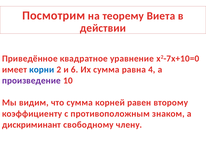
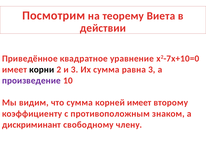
корни colour: blue -> black
и 6: 6 -> 3
равна 4: 4 -> 3
корней равен: равен -> имеет
